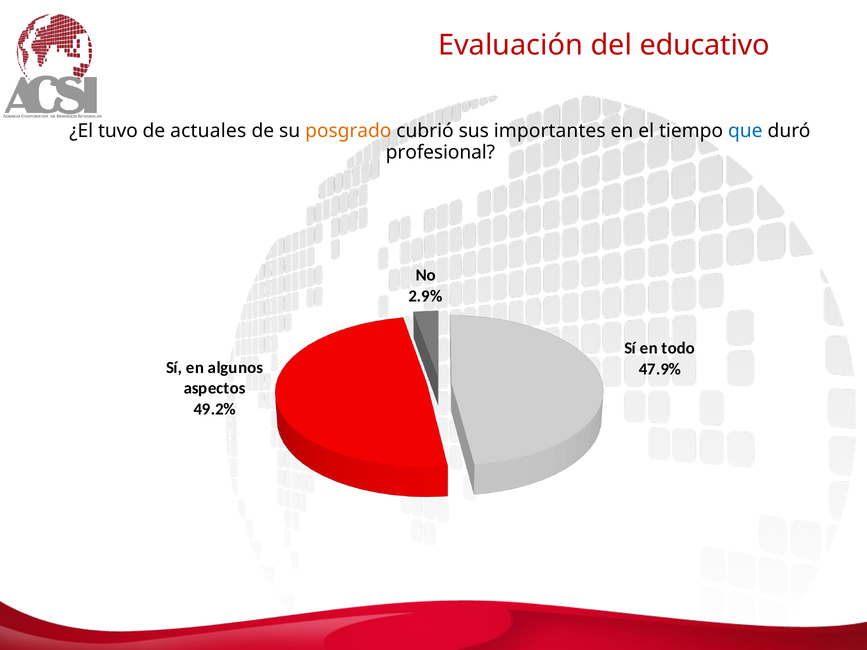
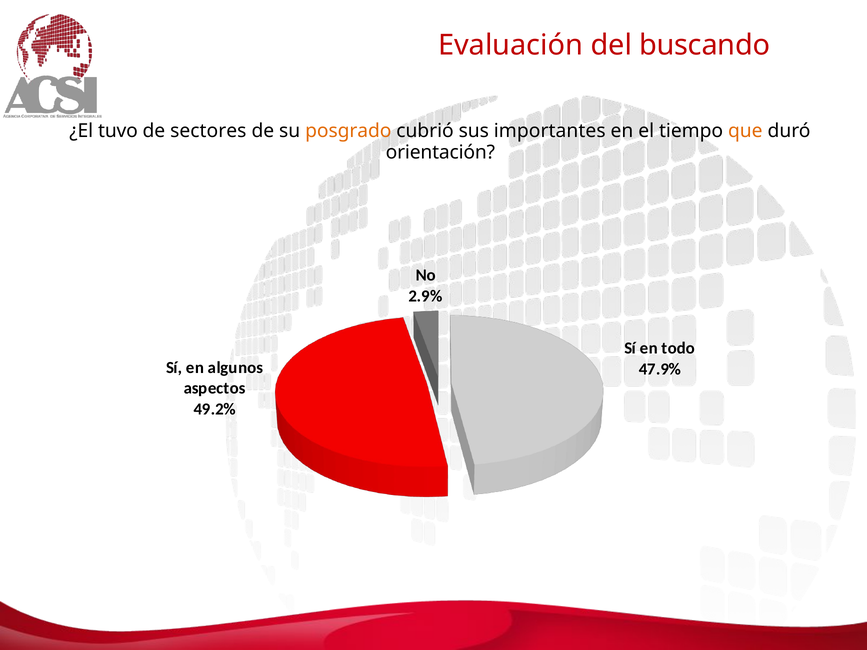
educativo: educativo -> buscando
actuales: actuales -> sectores
que colour: blue -> orange
profesional: profesional -> orientación
